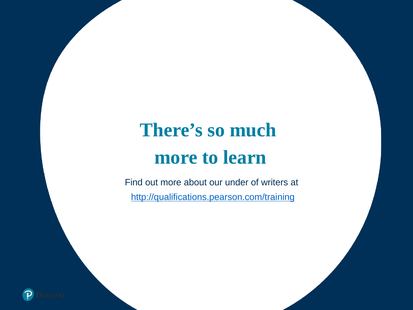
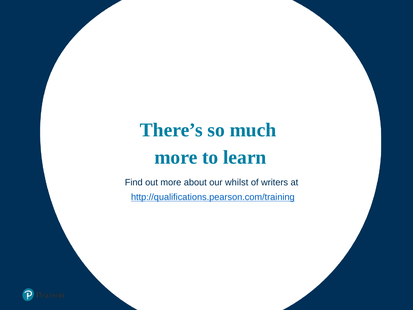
under: under -> whilst
